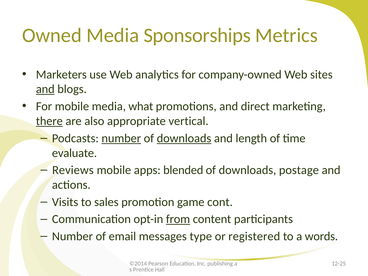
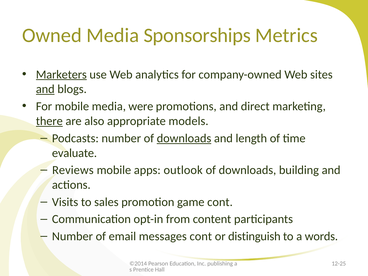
Marketers underline: none -> present
what: what -> were
vertical: vertical -> models
number at (121, 138) underline: present -> none
blended: blended -> outlook
postage: postage -> building
from underline: present -> none
messages type: type -> cont
registered: registered -> distinguish
